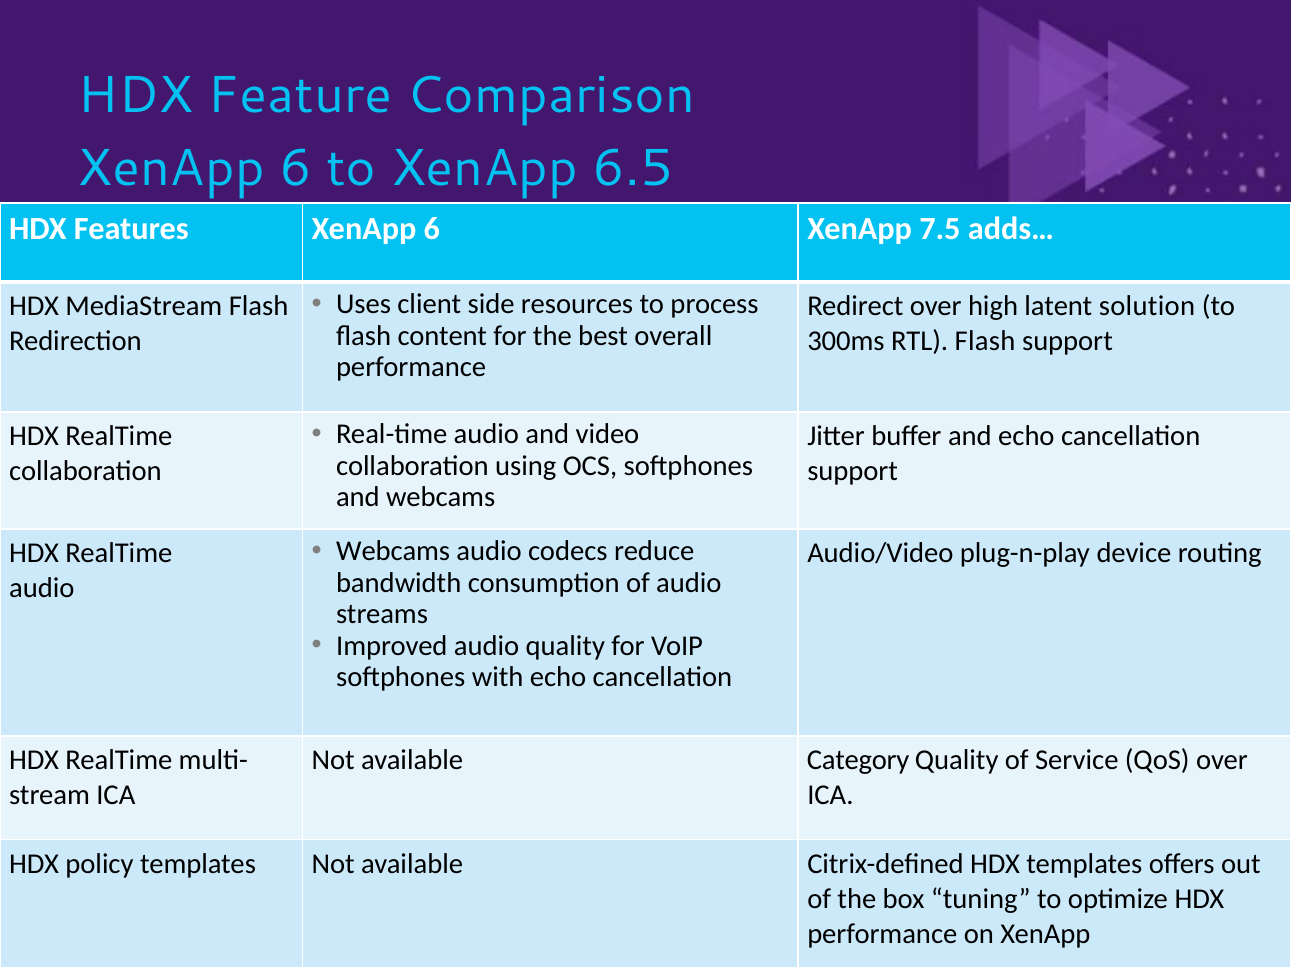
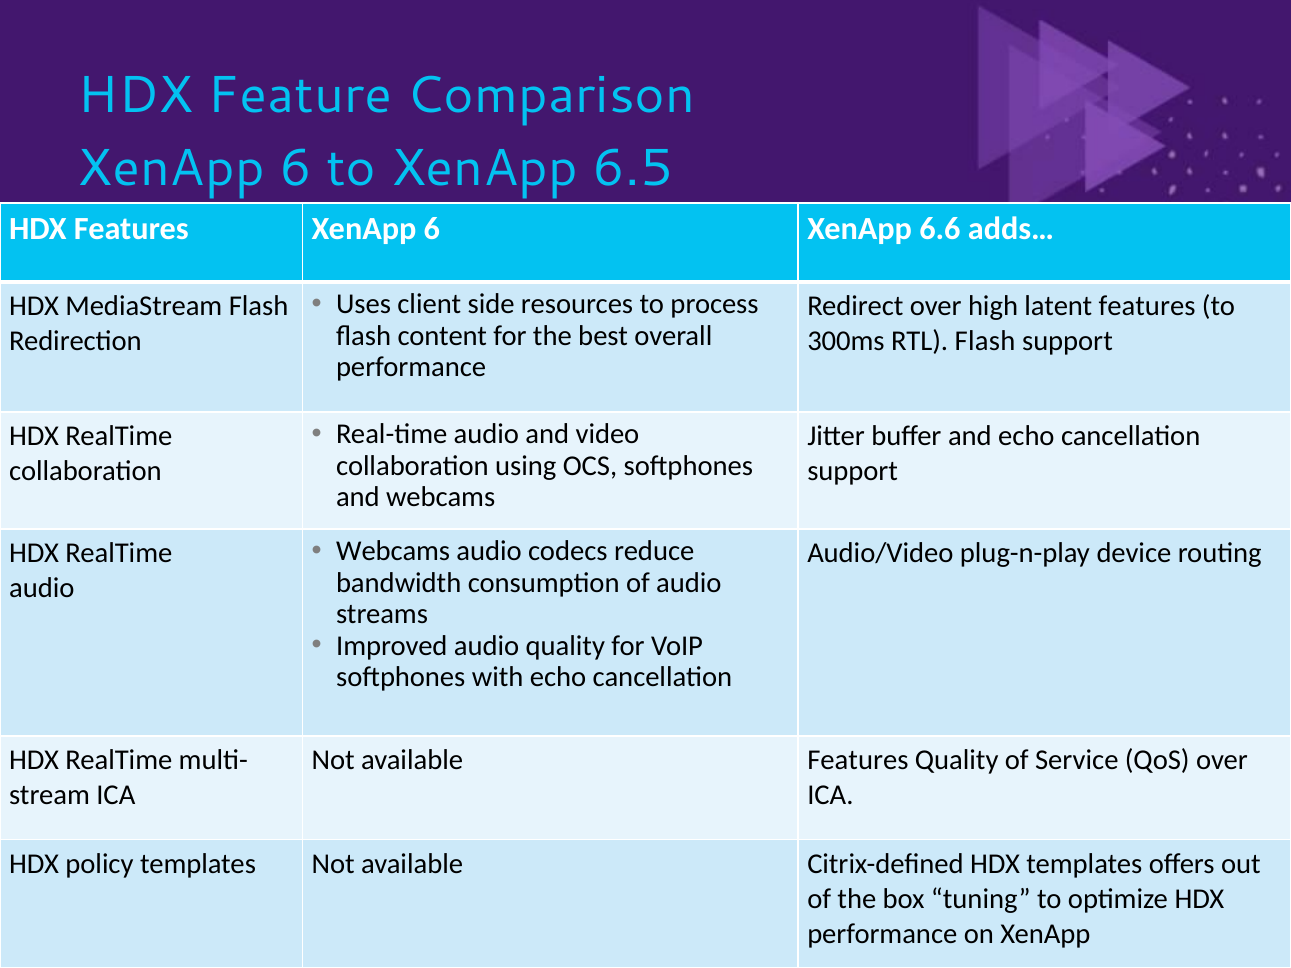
7.5: 7.5 -> 6.6
latent solution: solution -> features
available Category: Category -> Features
